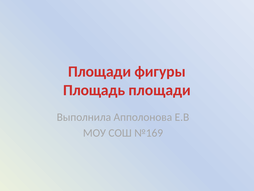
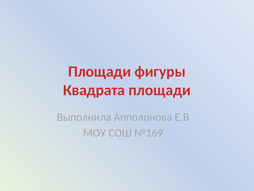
Площадь: Площадь -> Квадрата
